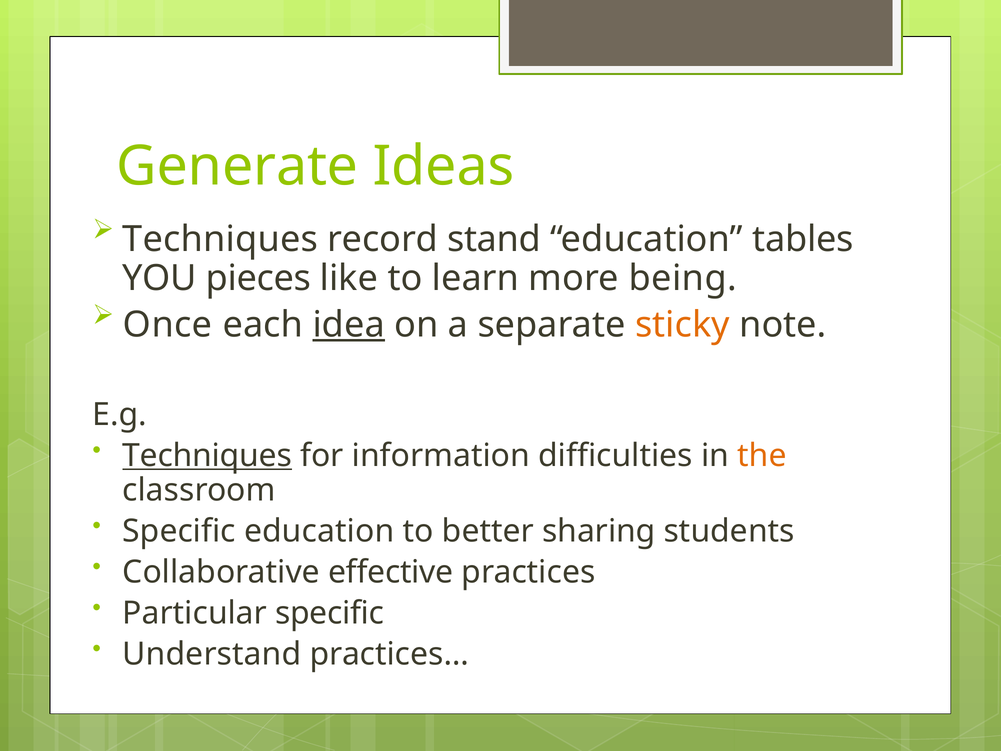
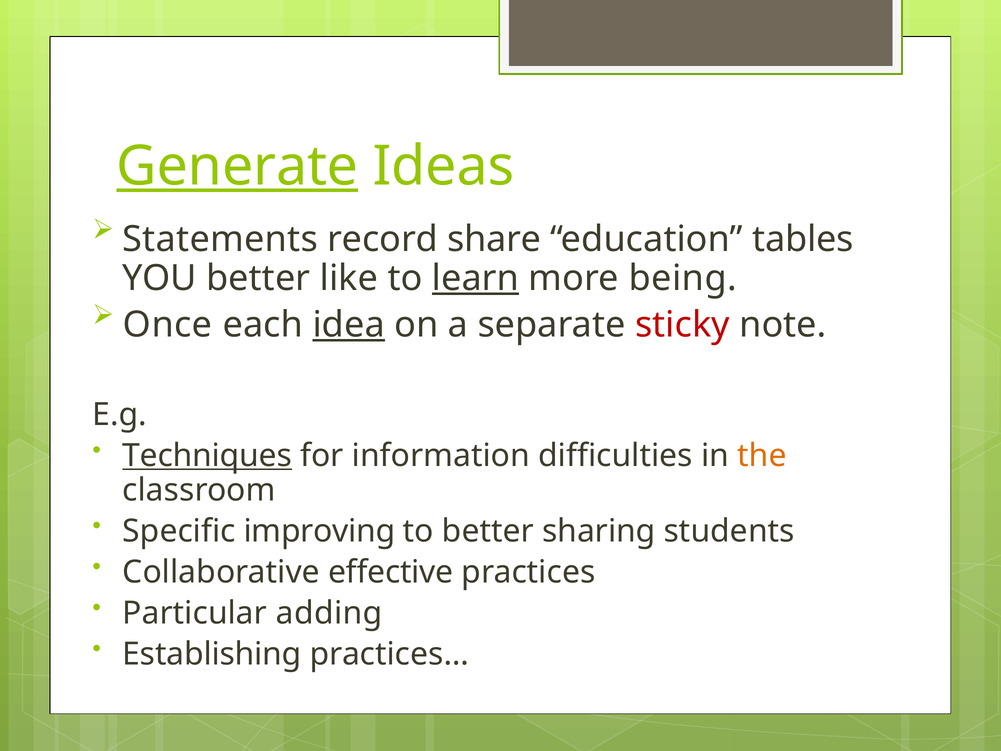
Generate underline: none -> present
Techniques at (220, 239): Techniques -> Statements
stand: stand -> share
YOU pieces: pieces -> better
learn underline: none -> present
sticky colour: orange -> red
Specific education: education -> improving
Particular specific: specific -> adding
Understand: Understand -> Establishing
